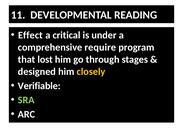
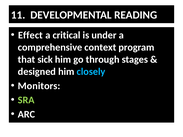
require: require -> context
lost: lost -> sick
closely colour: yellow -> light blue
Verifiable: Verifiable -> Monitors
